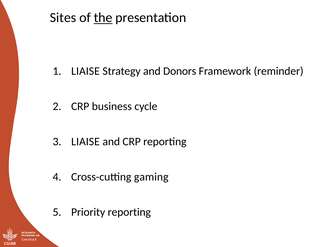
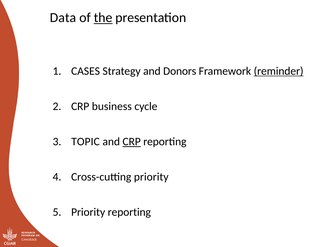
Sites: Sites -> Data
LIAISE at (86, 71): LIAISE -> CASES
reminder underline: none -> present
LIAISE at (86, 141): LIAISE -> TOPIC
CRP at (132, 141) underline: none -> present
Cross-cutting gaming: gaming -> priority
